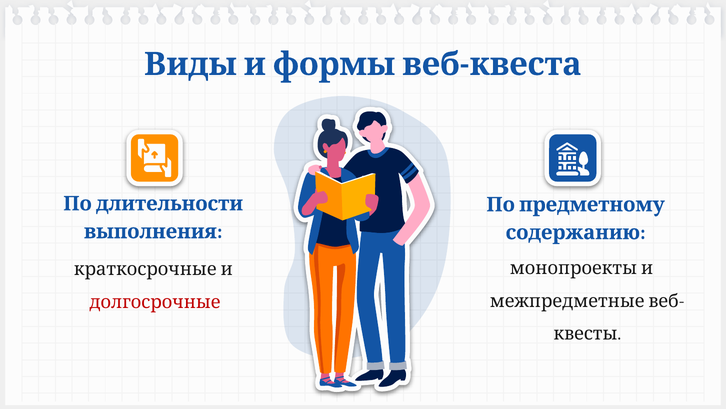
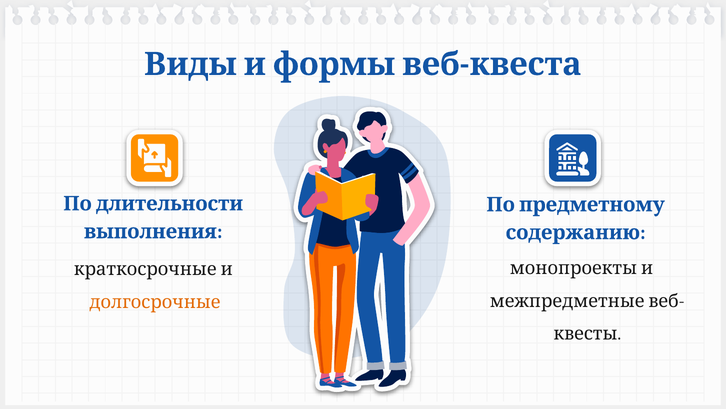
долгосрочные colour: red -> orange
